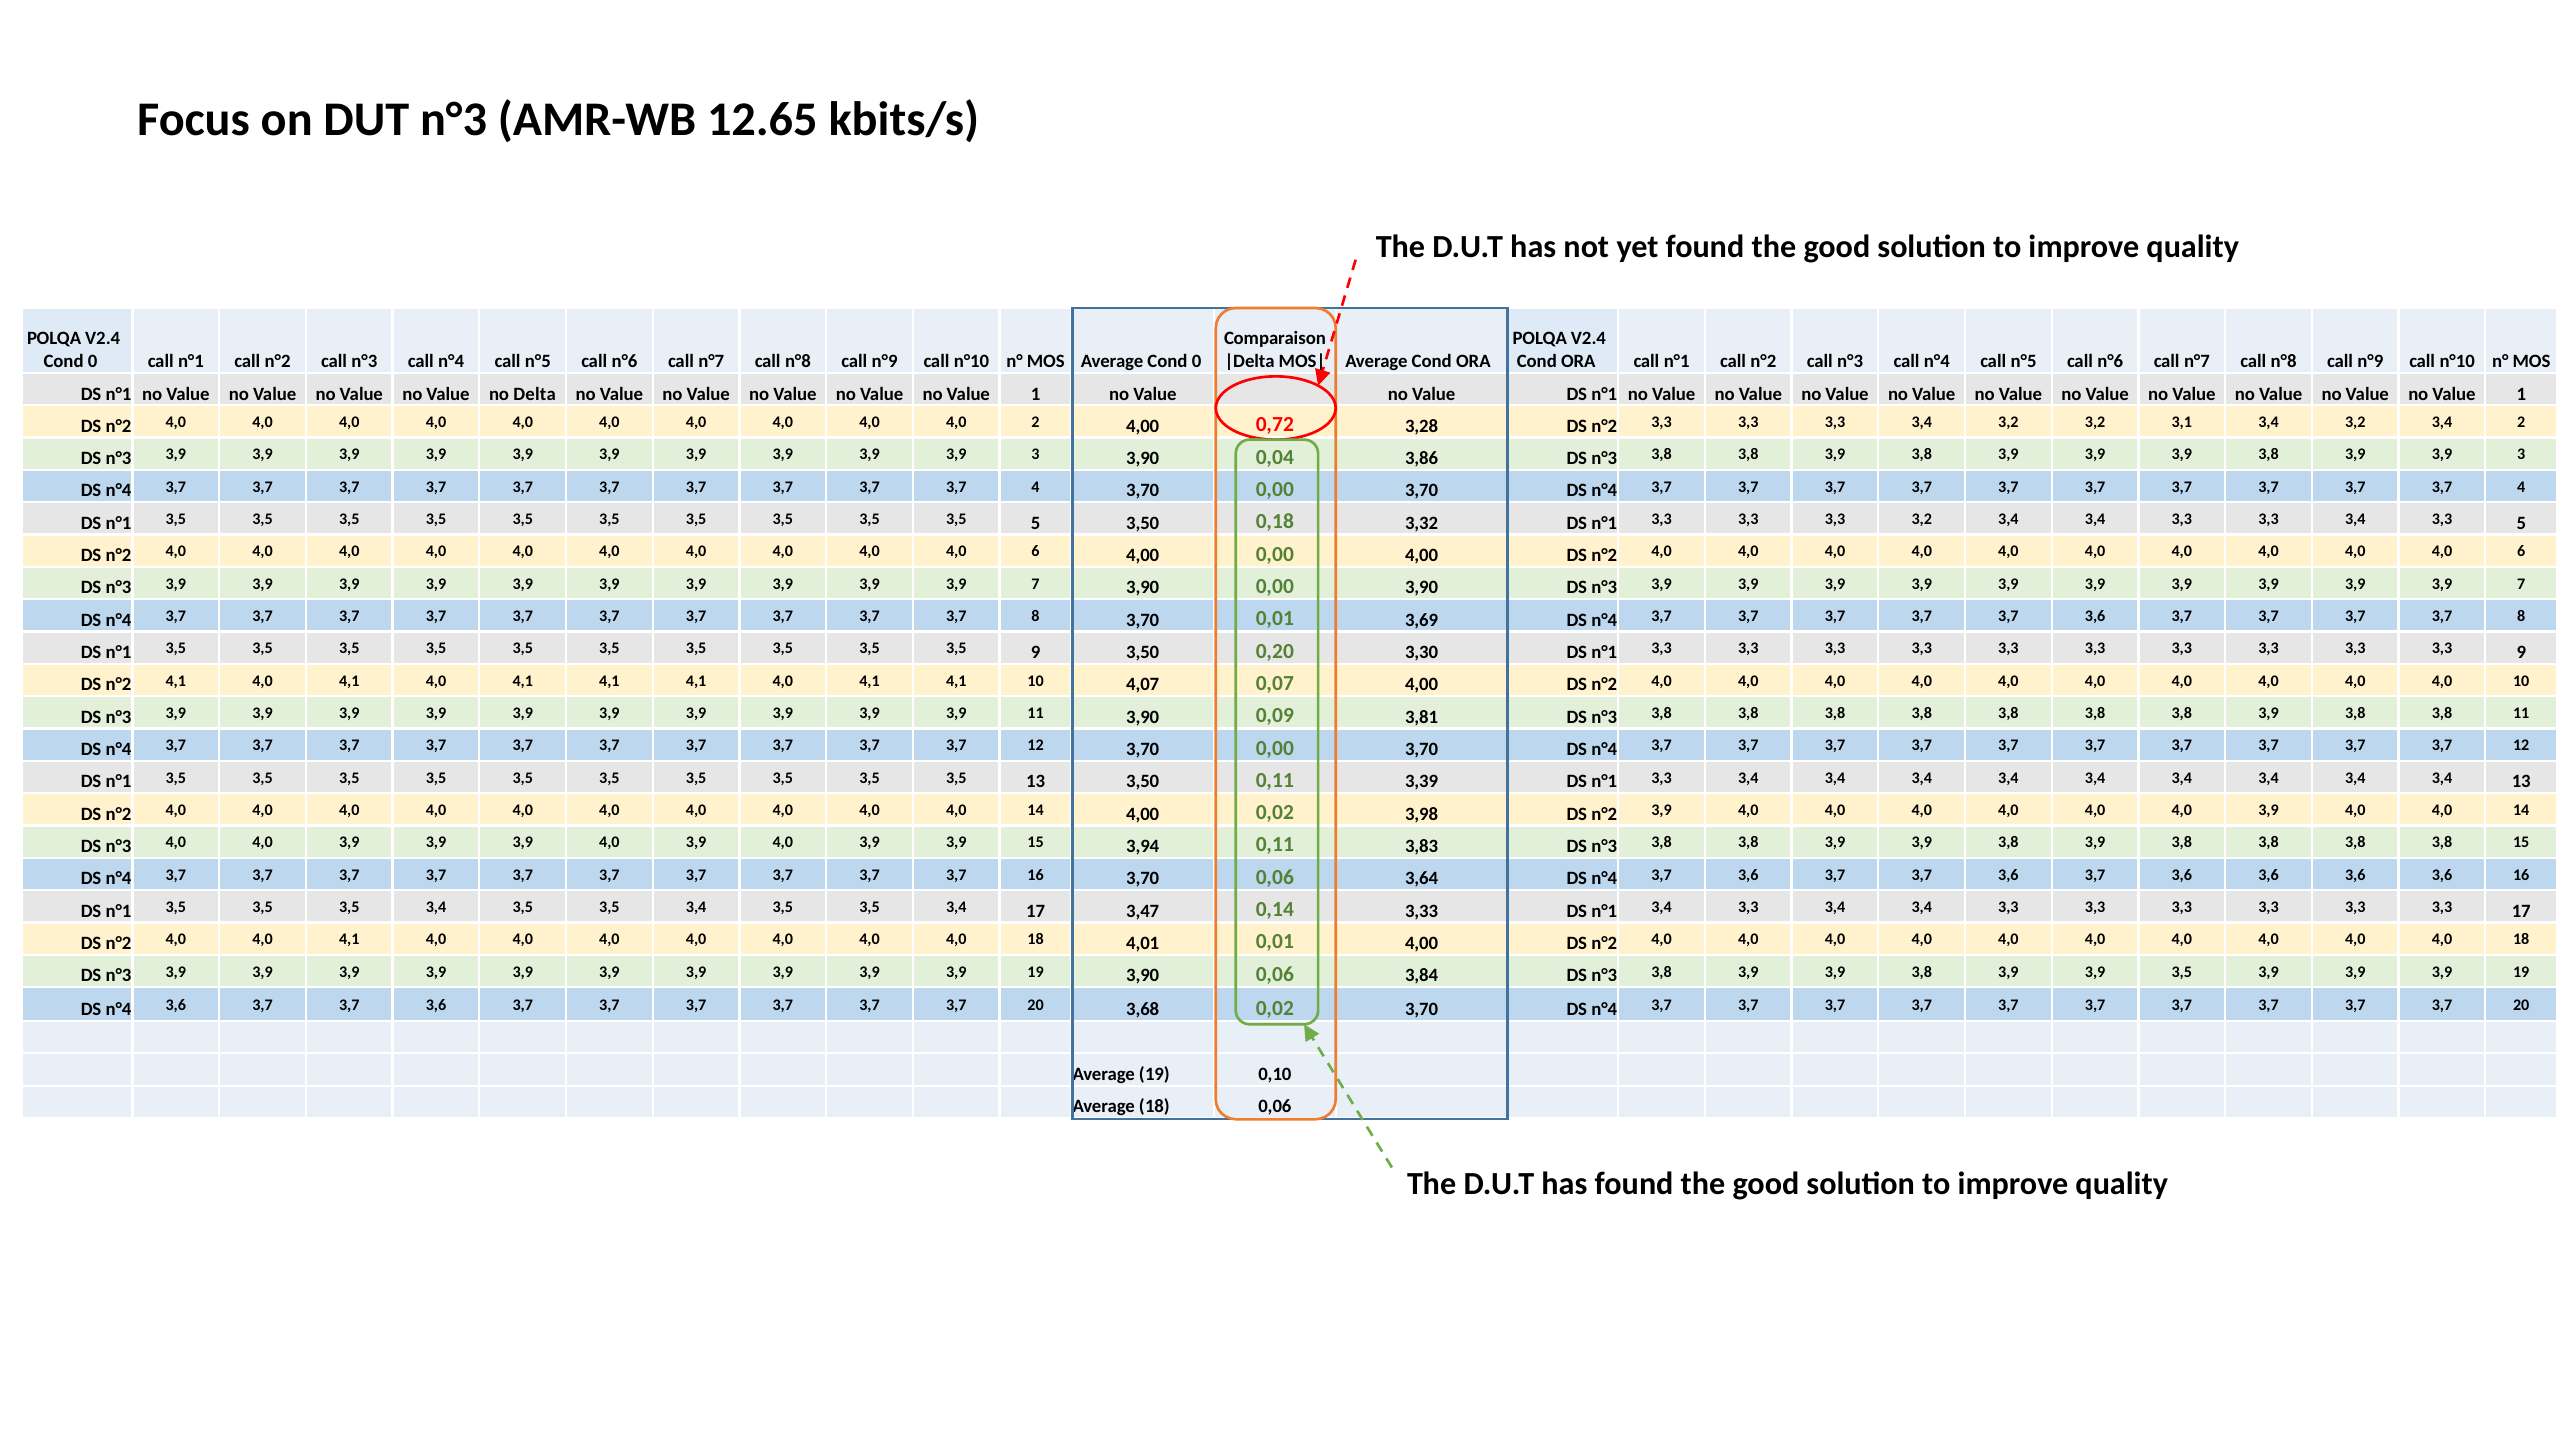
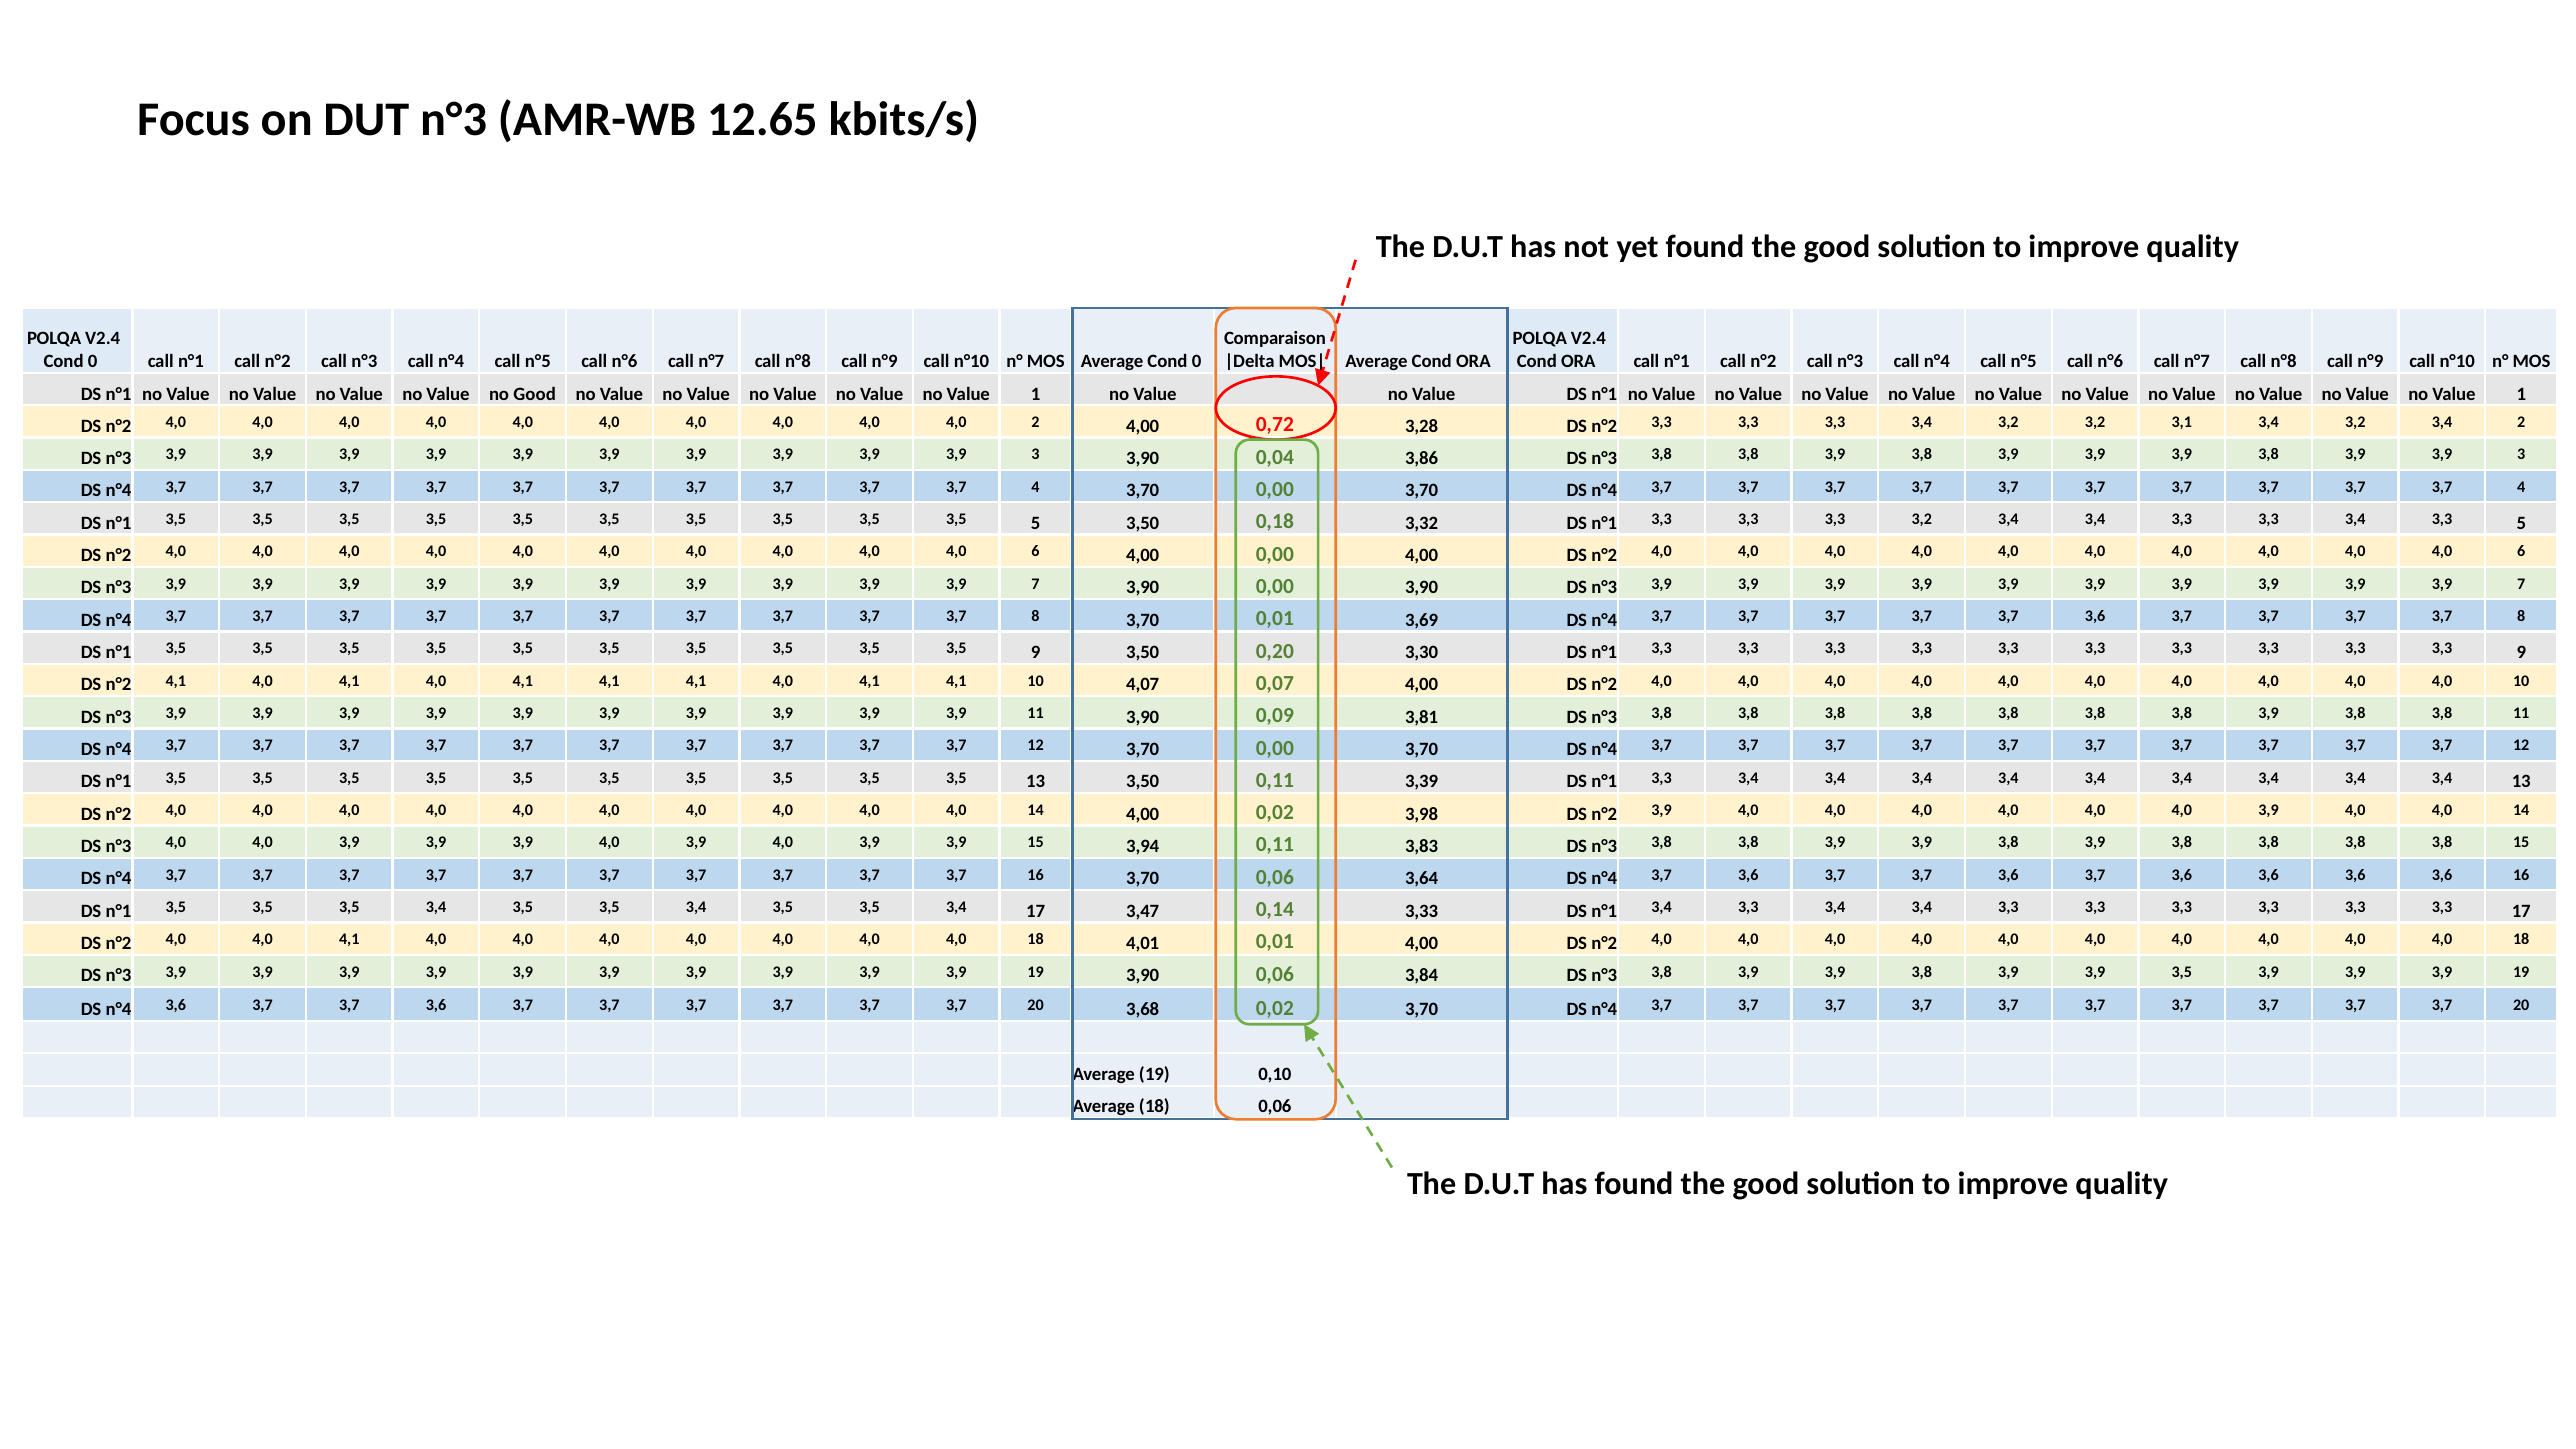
no Delta: Delta -> Good
